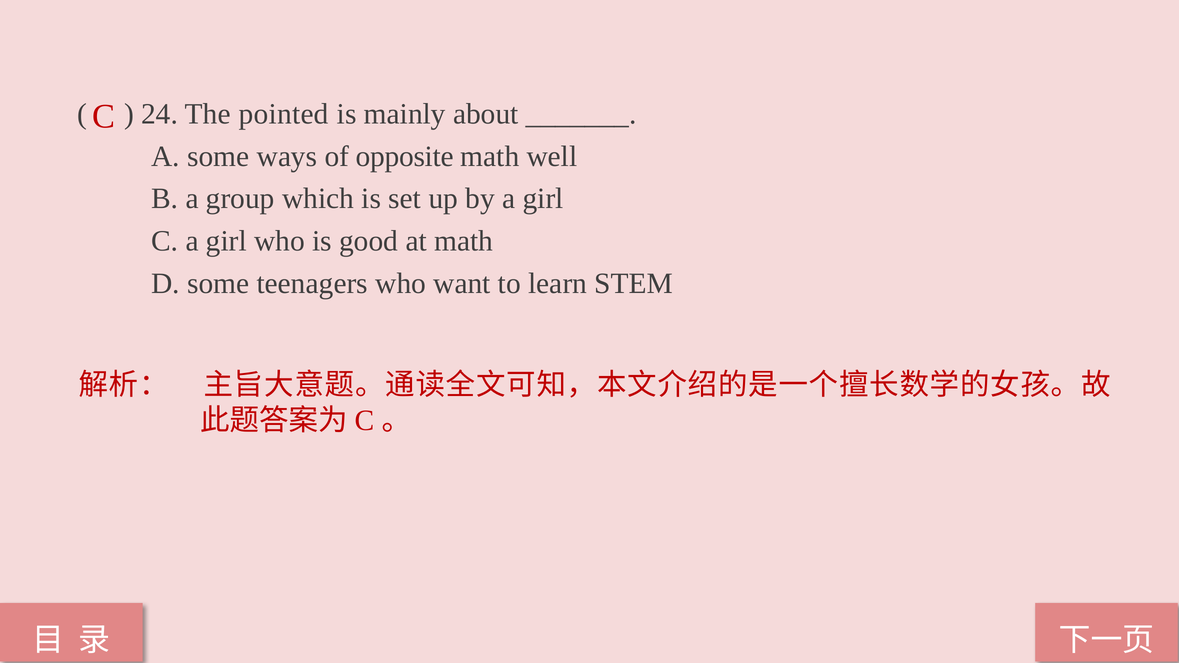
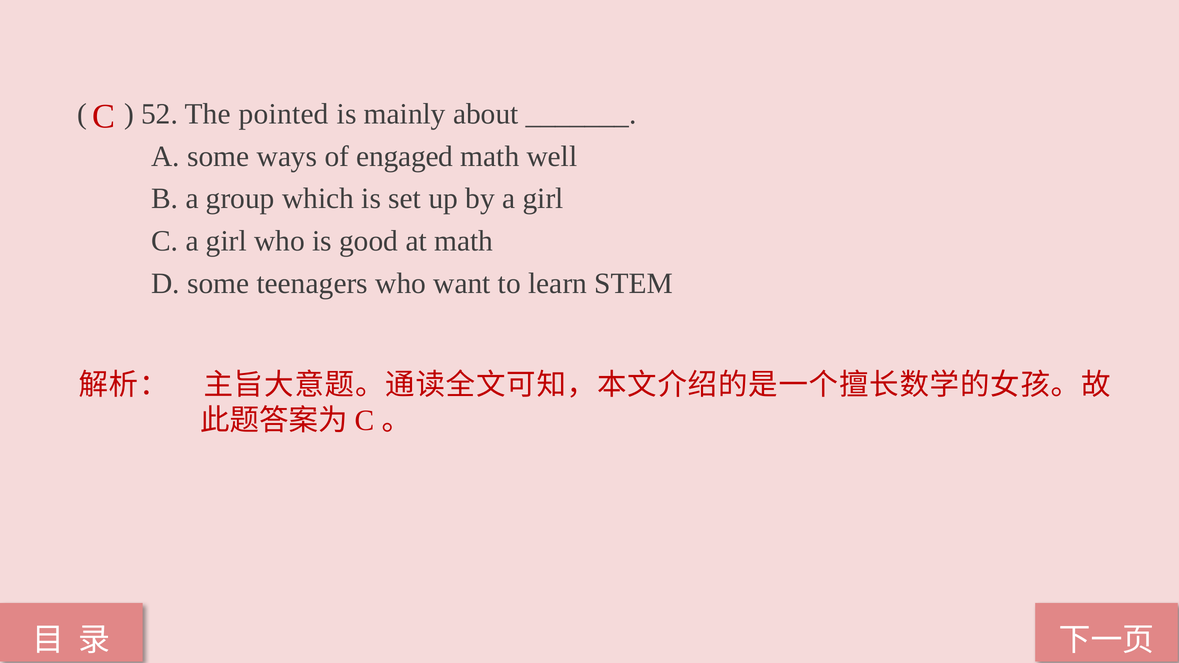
24: 24 -> 52
opposite: opposite -> engaged
